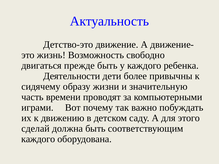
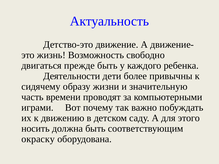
сделай: сделай -> носить
каждого at (38, 139): каждого -> окраску
